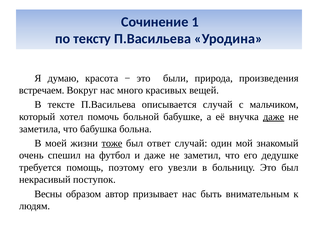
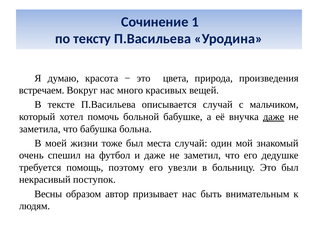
были: были -> цвета
тоже underline: present -> none
ответ: ответ -> места
